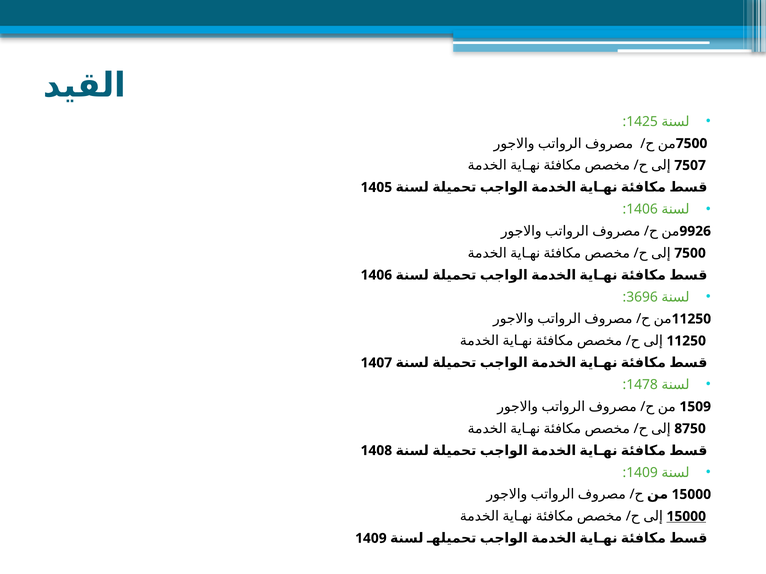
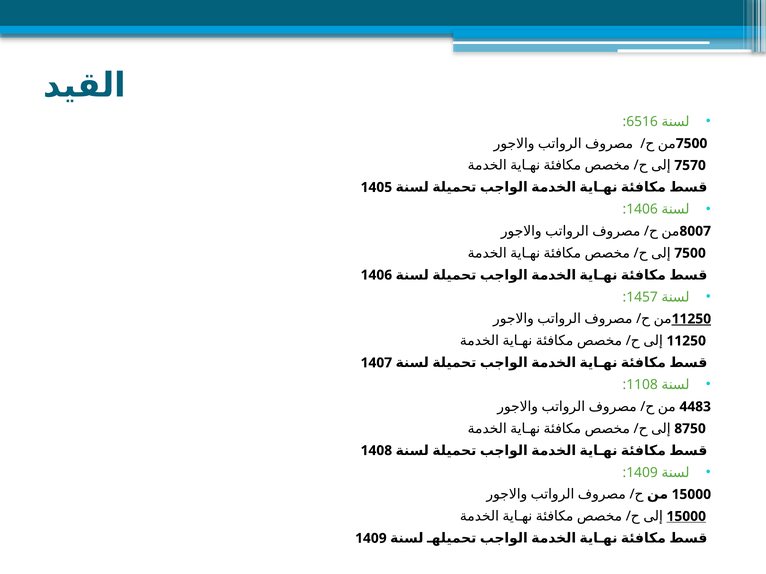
1425: 1425 -> 6516
7507: 7507 -> 7570
9926: 9926 -> 8007
3696: 3696 -> 1457
11250 at (691, 319) underline: none -> present
1478: 1478 -> 1108
1509: 1509 -> 4483
